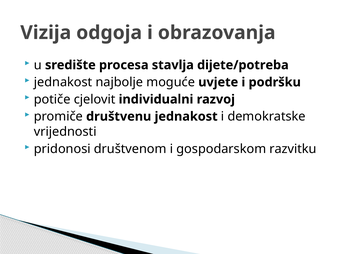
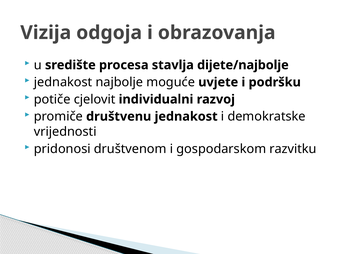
dijete/potreba: dijete/potreba -> dijete/najbolje
